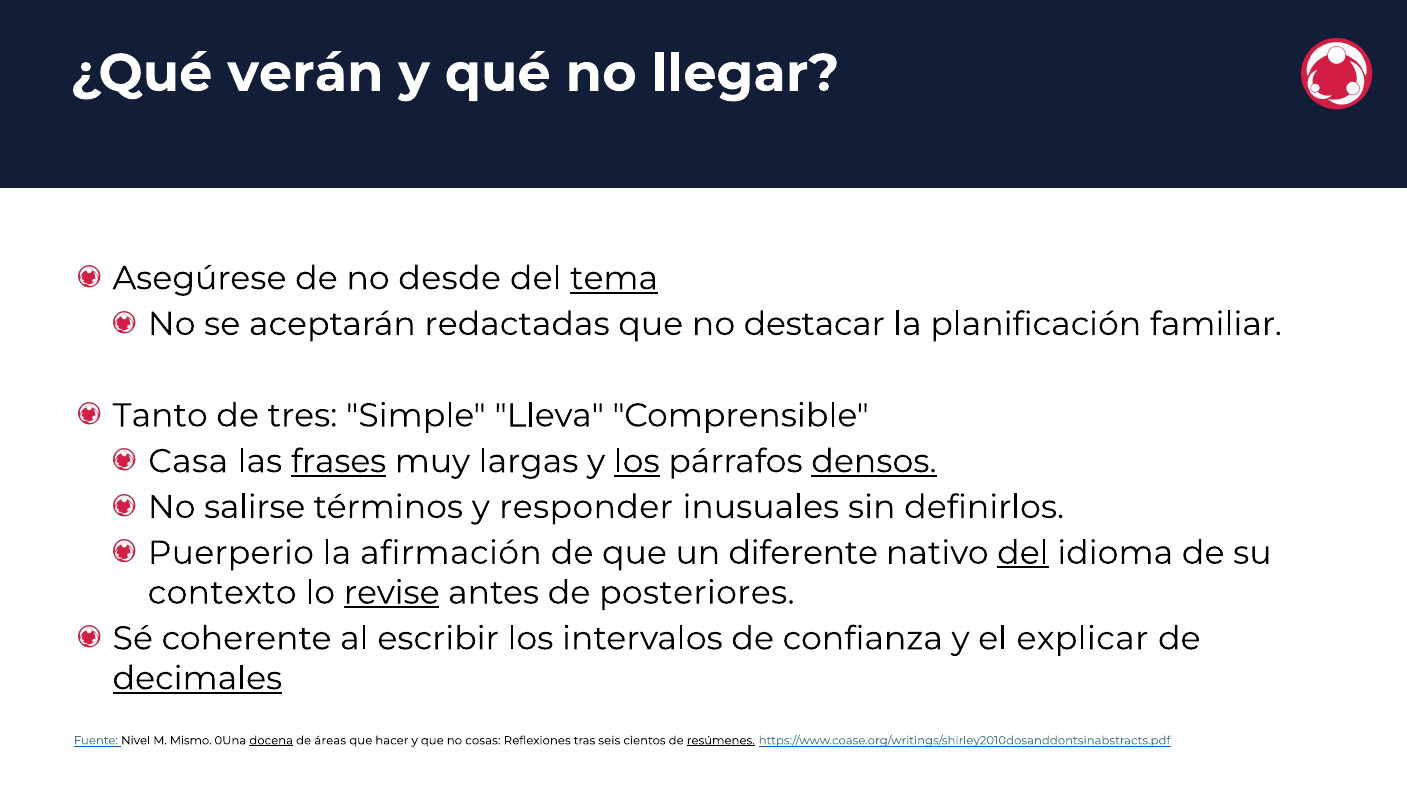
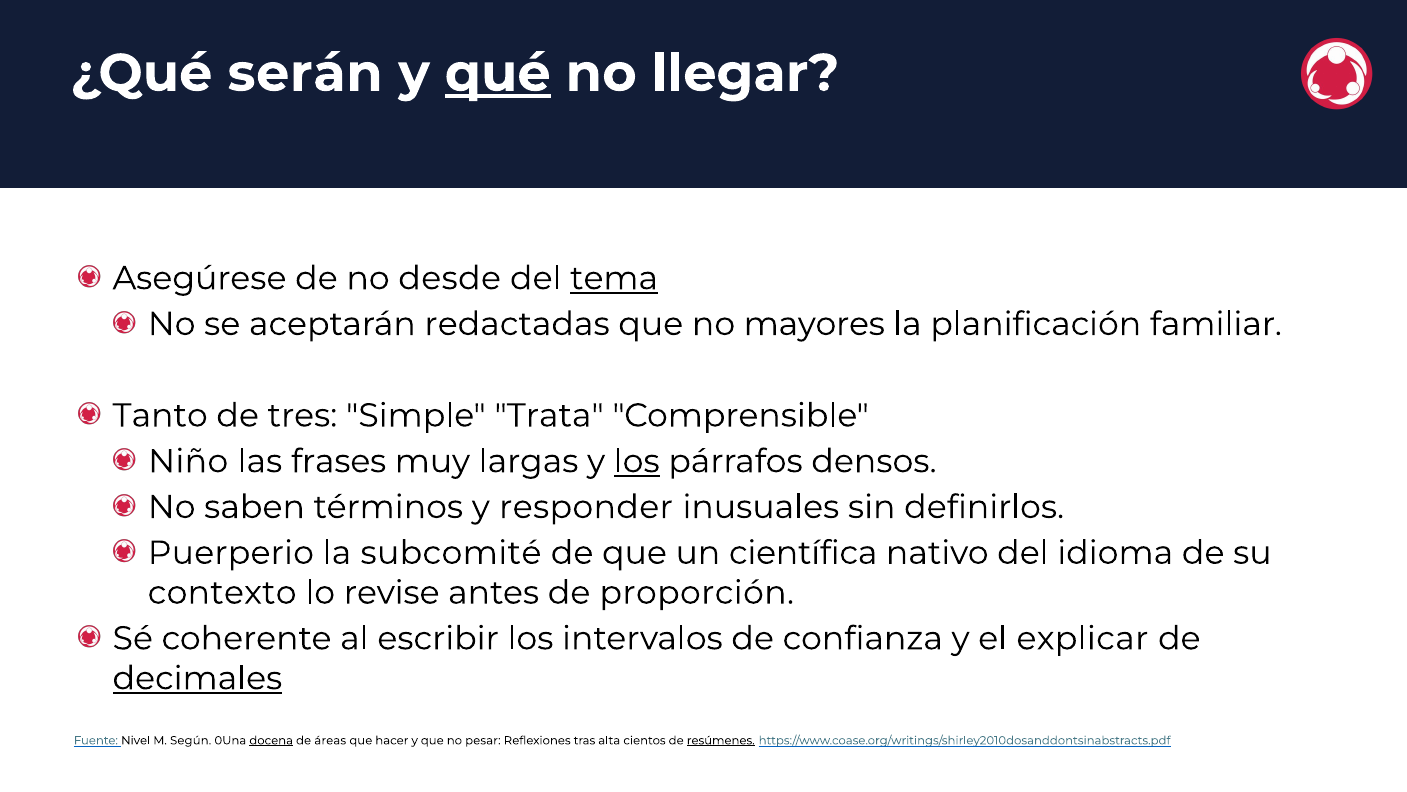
verán: verán -> serán
qué underline: none -> present
destacar: destacar -> mayores
Lleva: Lleva -> Trata
Casa: Casa -> Niño
frases underline: present -> none
densos underline: present -> none
salirse: salirse -> saben
afirmación: afirmación -> subcomité
diferente: diferente -> científica
del at (1023, 552) underline: present -> none
revise underline: present -> none
posteriores: posteriores -> proporción
Mismo: Mismo -> Según
cosas: cosas -> pesar
seis: seis -> alta
